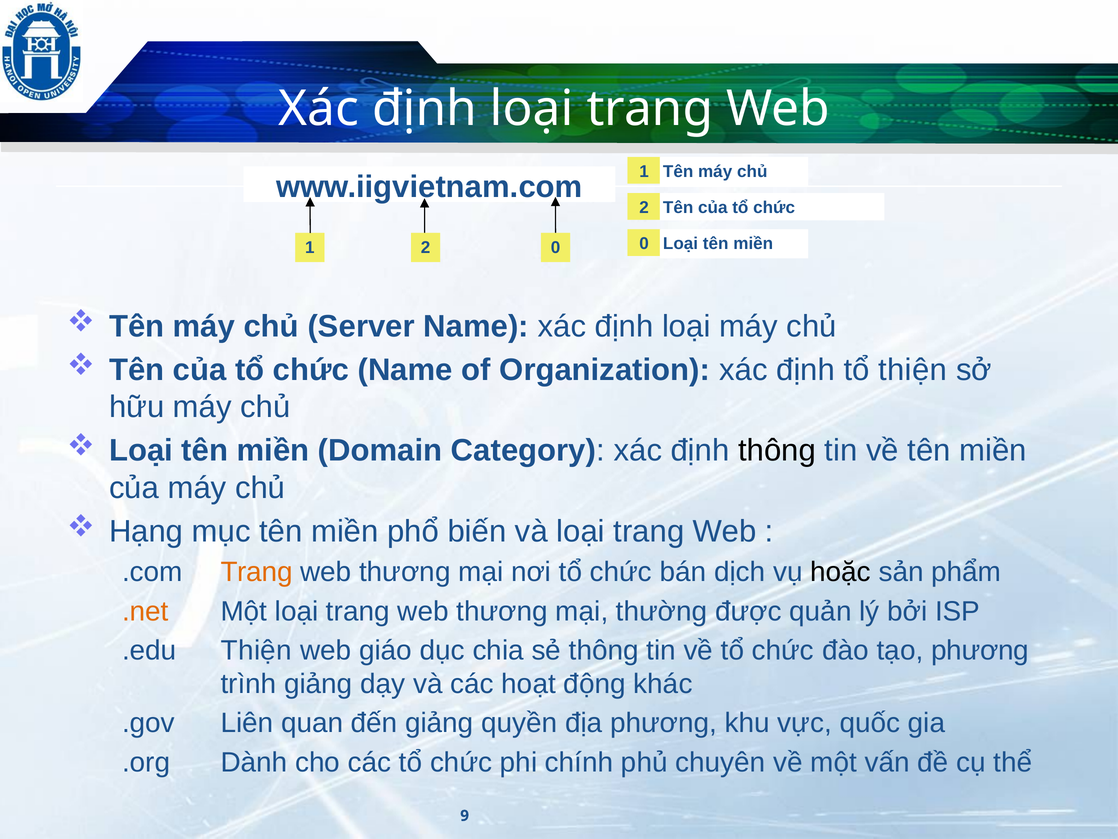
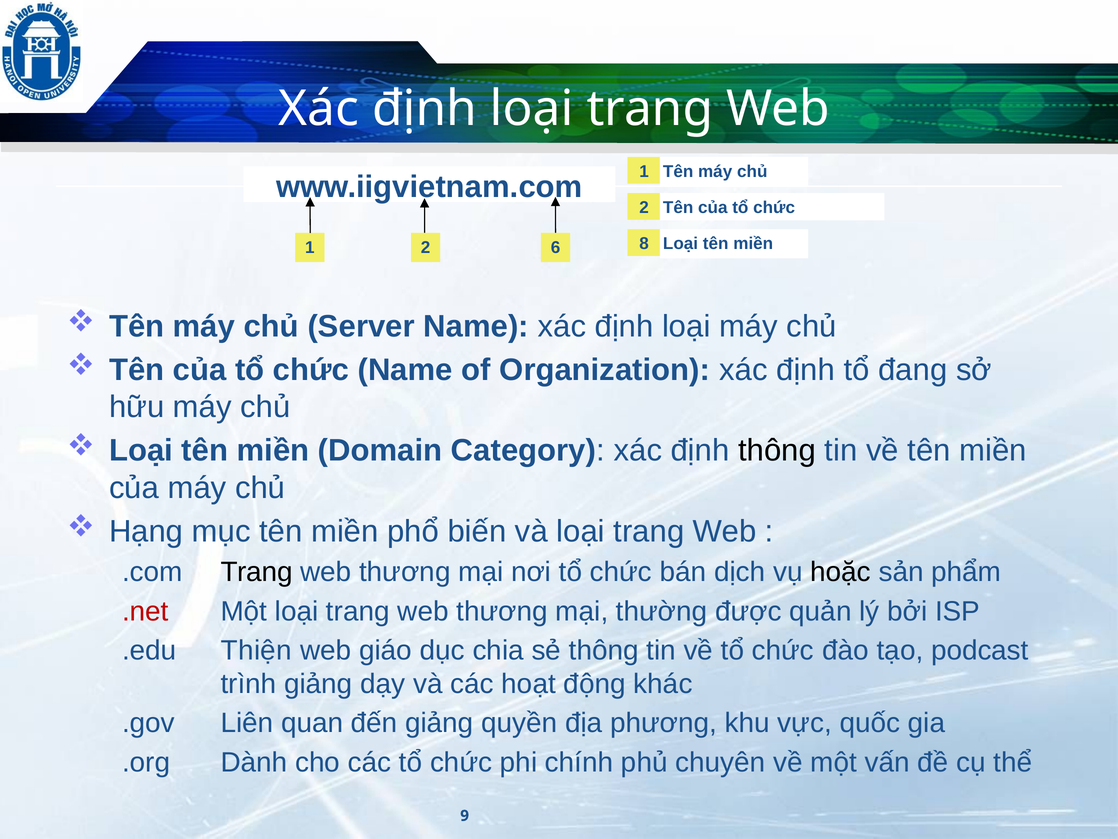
1 0: 0 -> 6
2 0: 0 -> 8
tổ thiện: thiện -> đang
Trang at (257, 572) colour: orange -> black
.net colour: orange -> red
tạo phương: phương -> podcast
